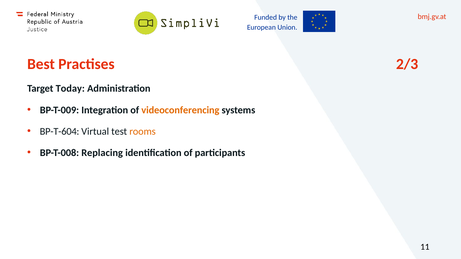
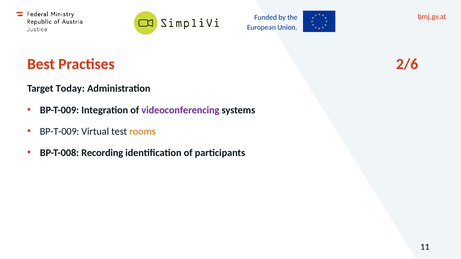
2/3: 2/3 -> 2/6
videoconferencing colour: orange -> purple
BP-T-604 at (60, 132): BP-T-604 -> BP-T-009
Replacing: Replacing -> Recording
